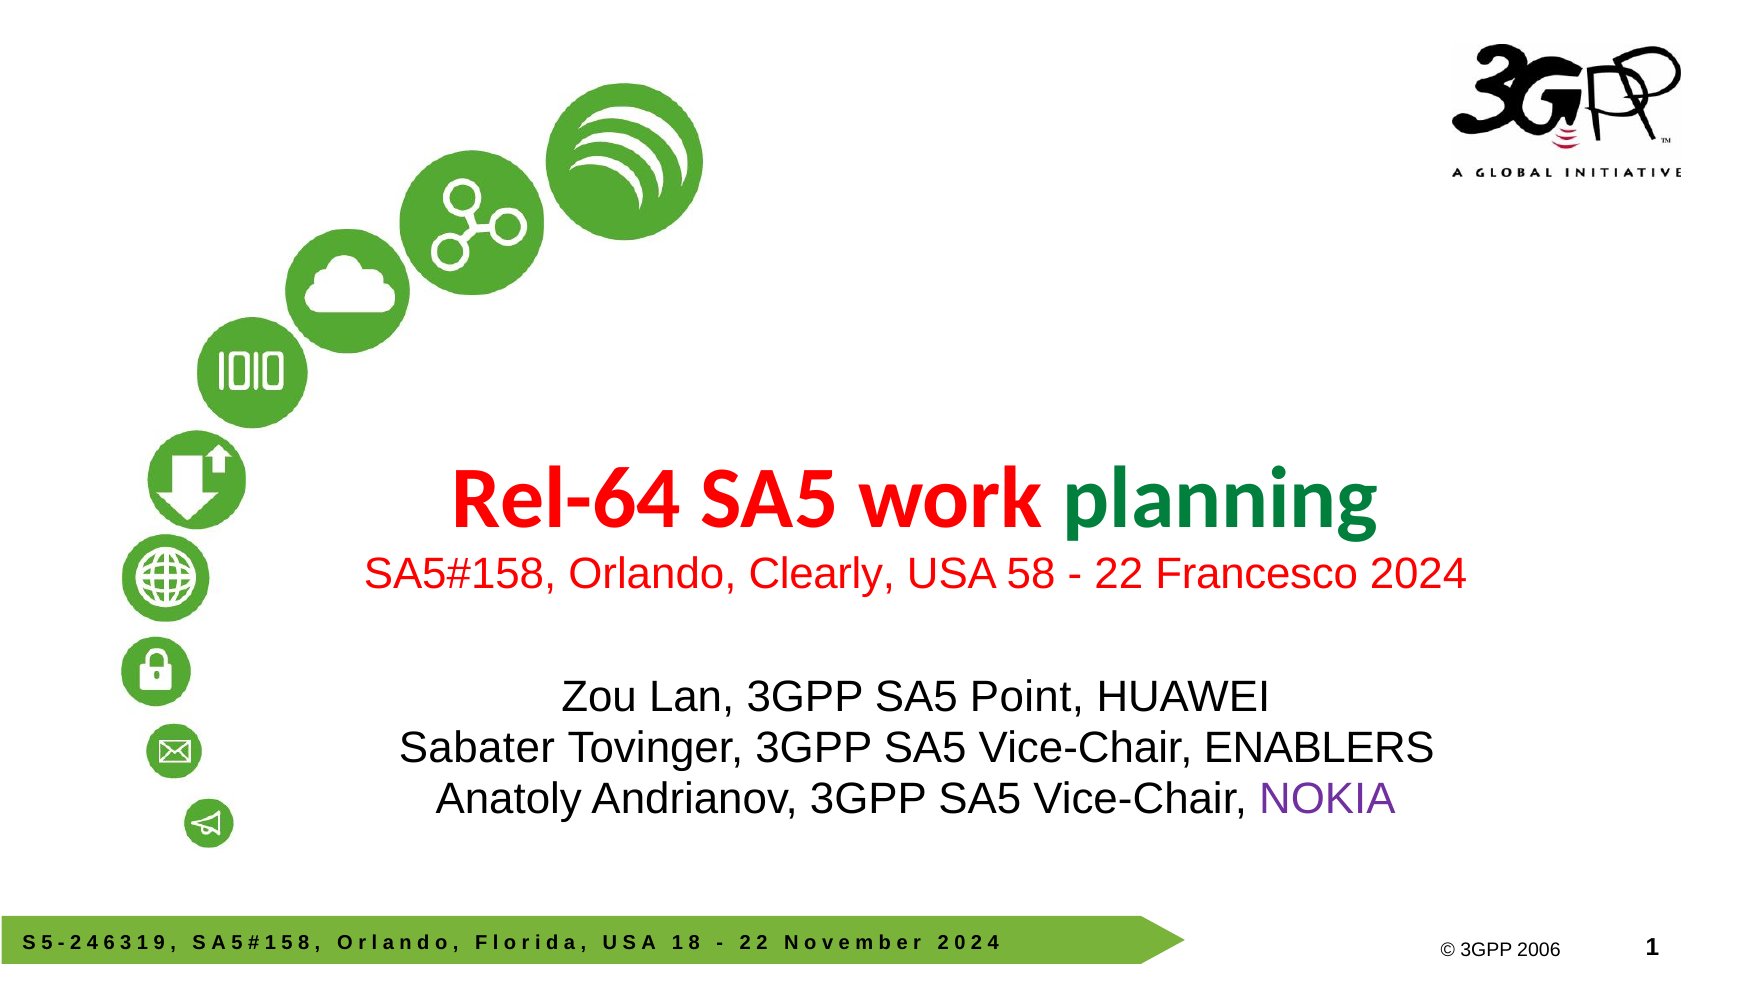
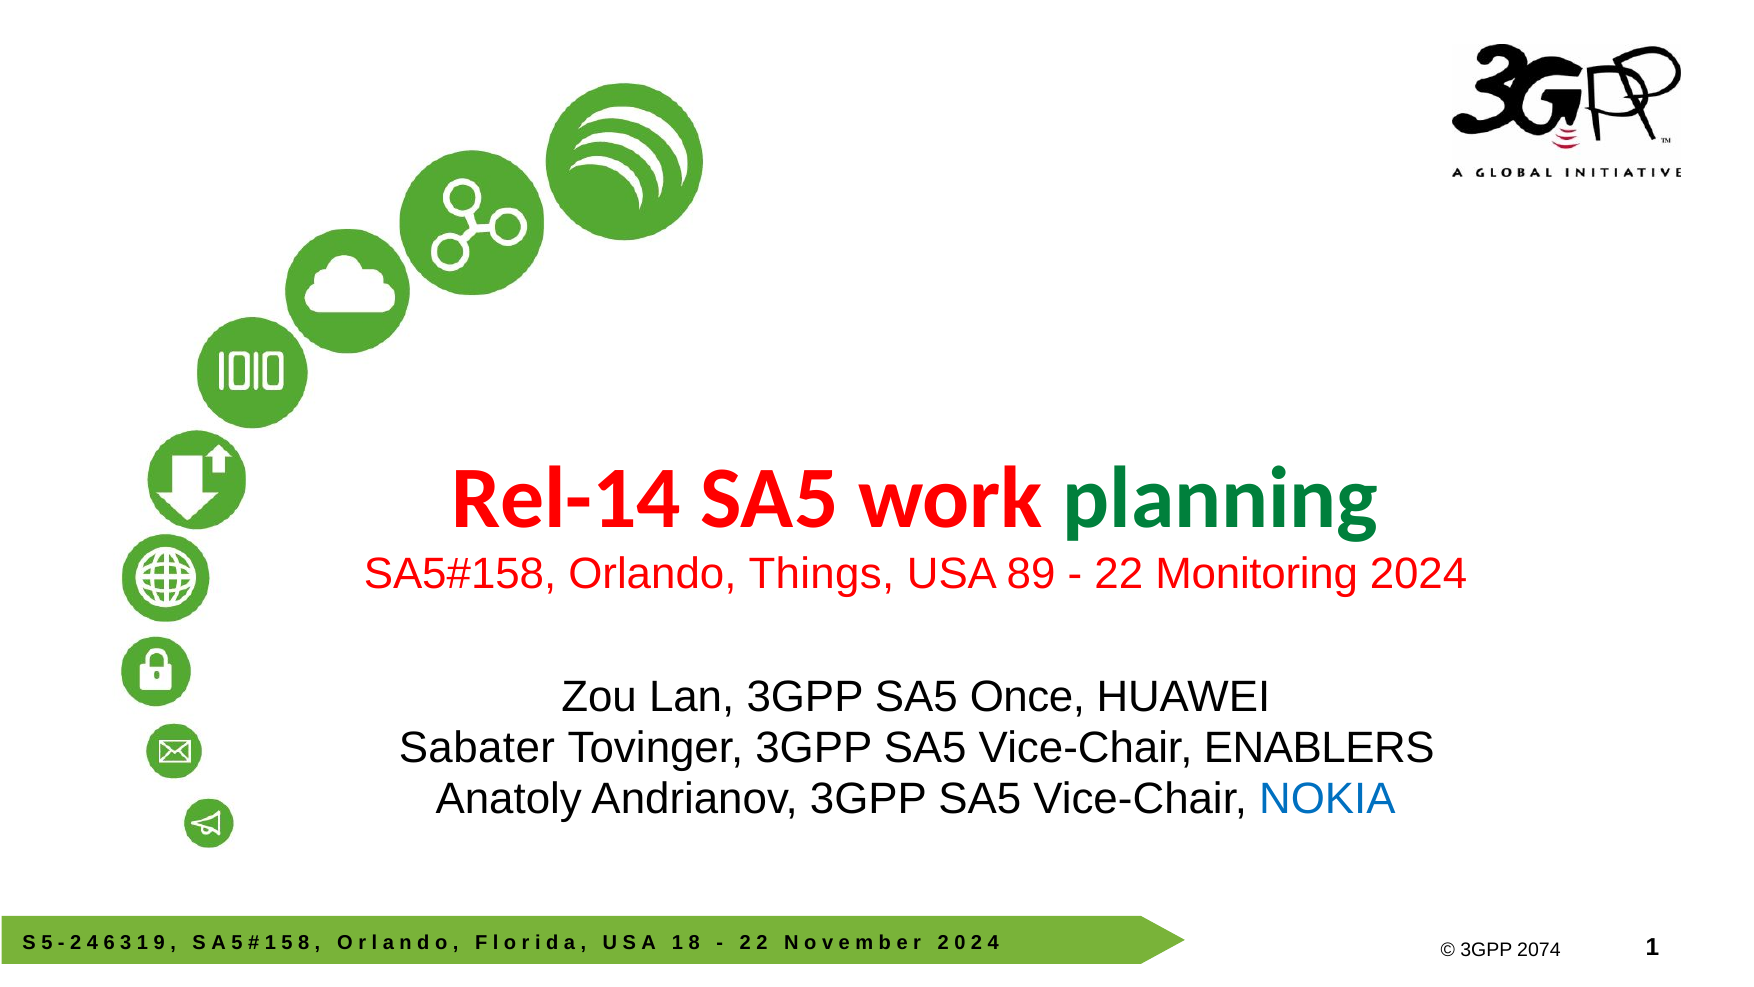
Rel-64: Rel-64 -> Rel-14
Clearly: Clearly -> Things
58: 58 -> 89
Francesco: Francesco -> Monitoring
Point: Point -> Once
NOKIA colour: purple -> blue
2006: 2006 -> 2074
